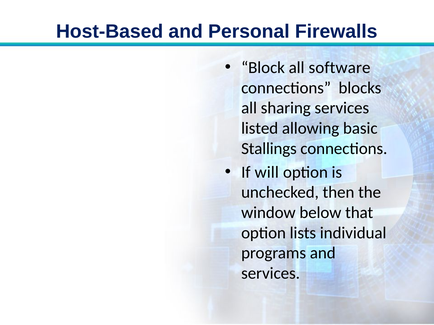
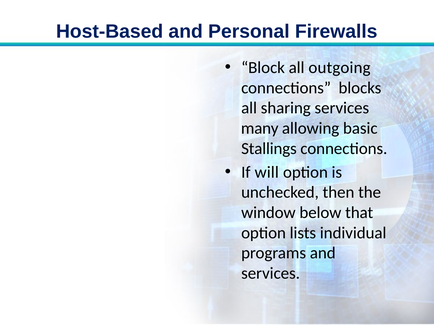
software: software -> outgoing
listed: listed -> many
